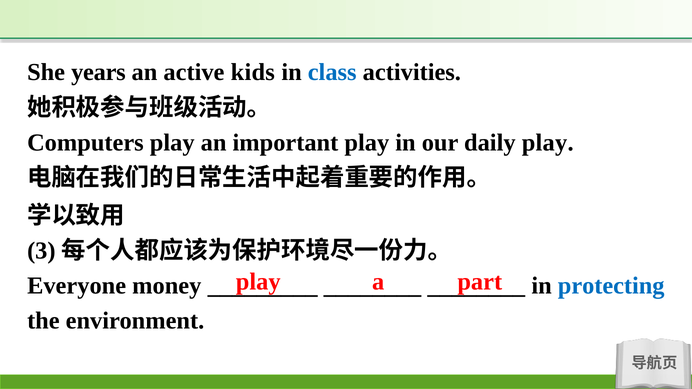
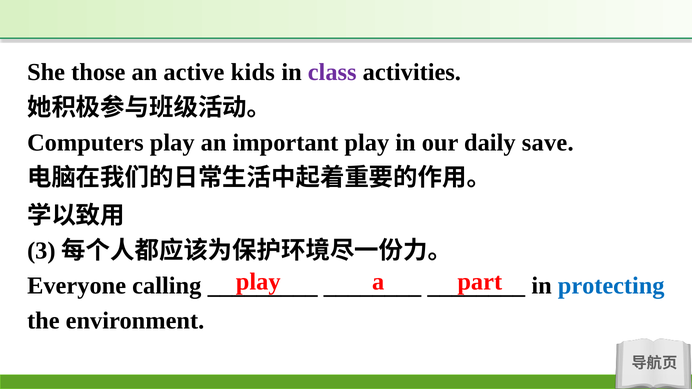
years: years -> those
class colour: blue -> purple
daily play: play -> save
money: money -> calling
